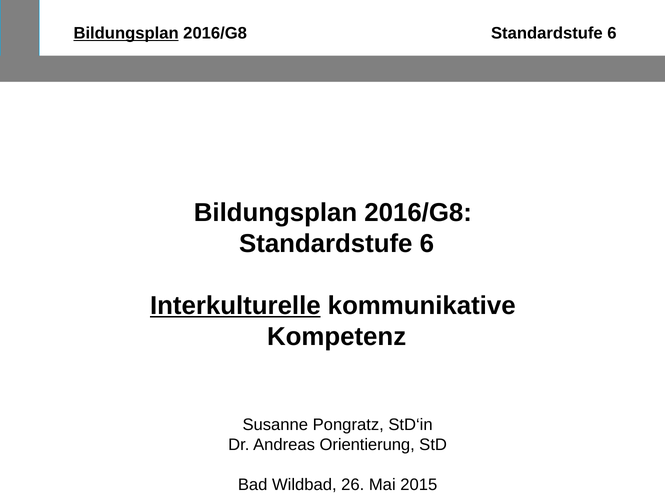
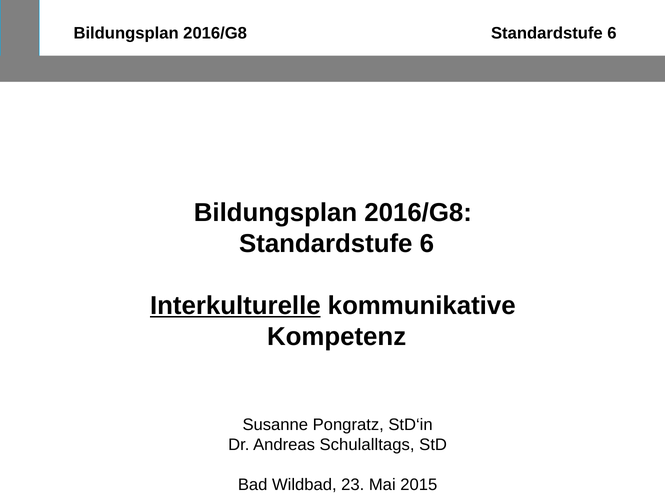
Bildungsplan at (126, 33) underline: present -> none
Orientierung: Orientierung -> Schulalltags
26: 26 -> 23
